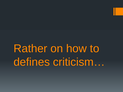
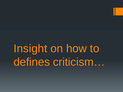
Rather: Rather -> Insight
